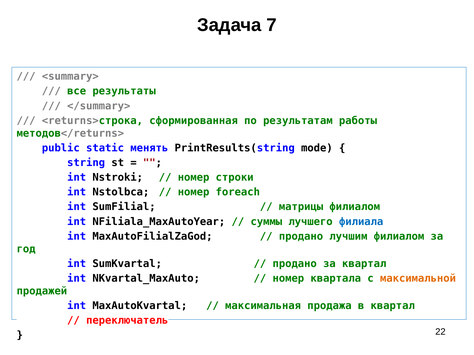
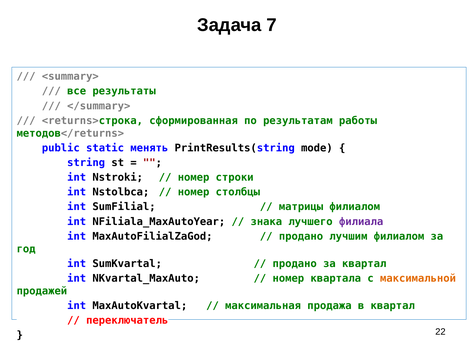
foreach: foreach -> столбцы
суммы: суммы -> знака
филиала colour: blue -> purple
